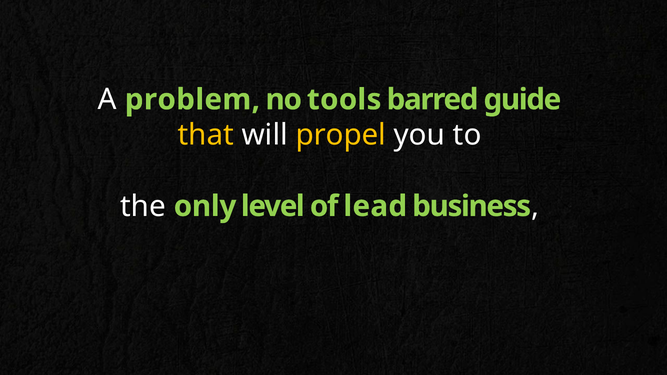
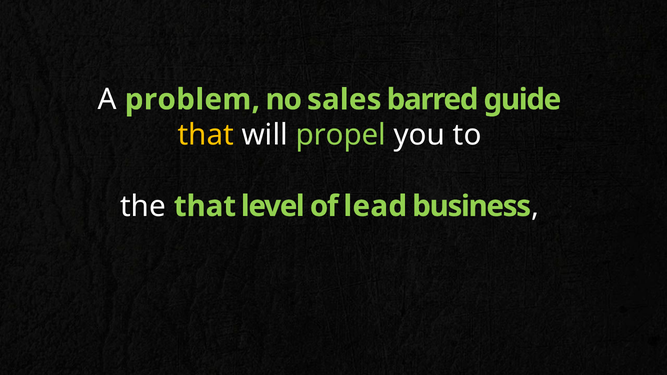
tools: tools -> sales
propel colour: yellow -> light green
the only: only -> that
